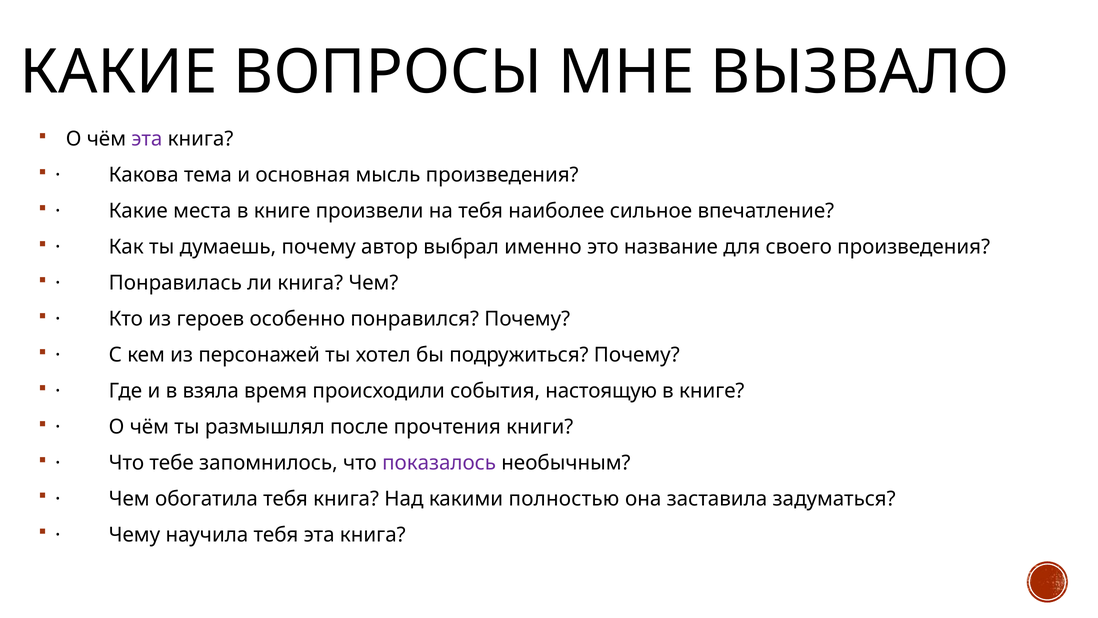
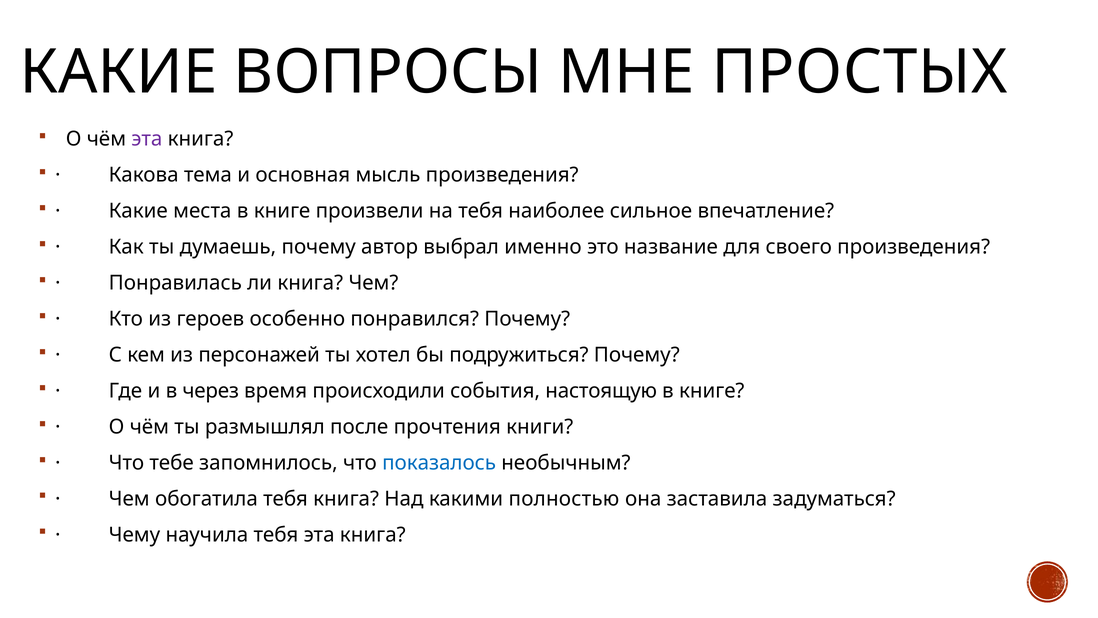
ВЫЗВАЛО: ВЫЗВАЛО -> ПРОСТЫХ
взяла: взяла -> через
показалось colour: purple -> blue
